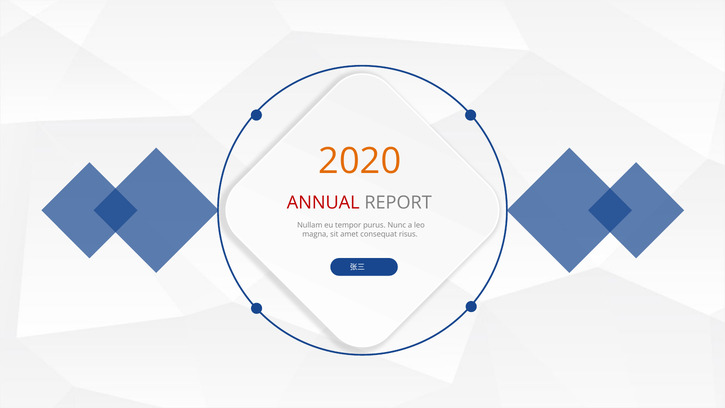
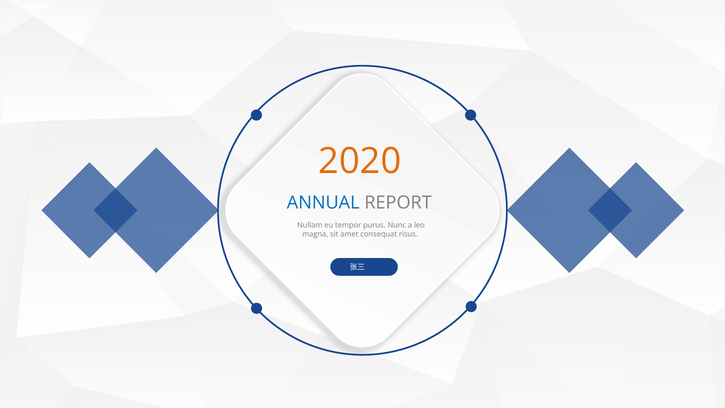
ANNUAL colour: red -> blue
